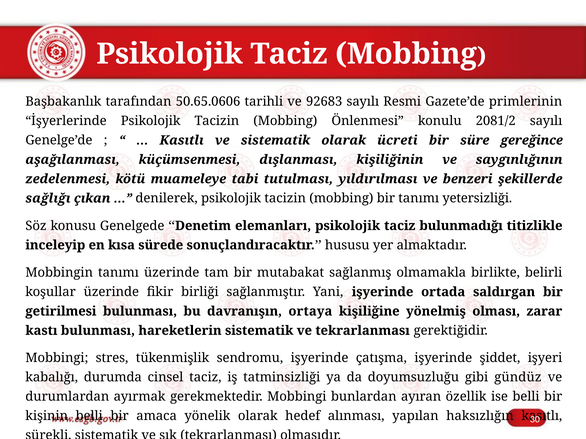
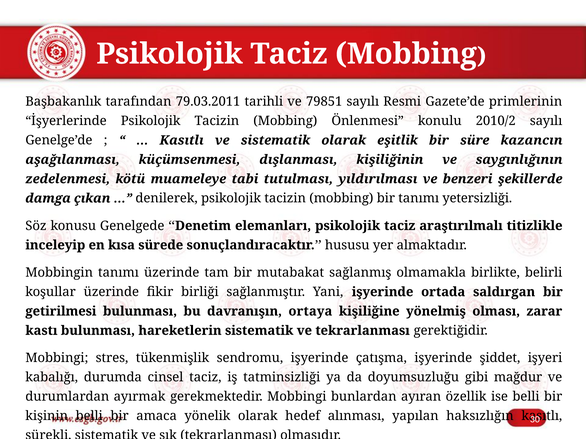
50.65.0606: 50.65.0606 -> 79.03.2011
92683: 92683 -> 79851
2081/2: 2081/2 -> 2010/2
ücreti: ücreti -> eşitlik
gereğince: gereğince -> kazancın
sağlığı: sağlığı -> damga
bulunmadığı: bulunmadığı -> araştırılmalı
gündüz: gündüz -> mağdur
